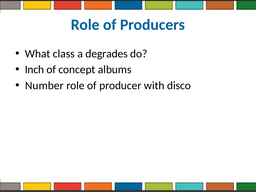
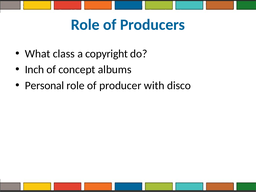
degrades: degrades -> copyright
Number: Number -> Personal
